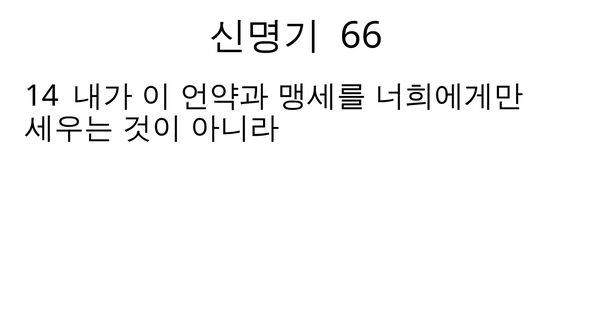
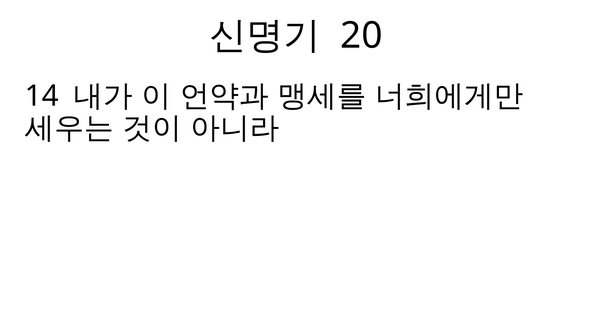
66: 66 -> 20
